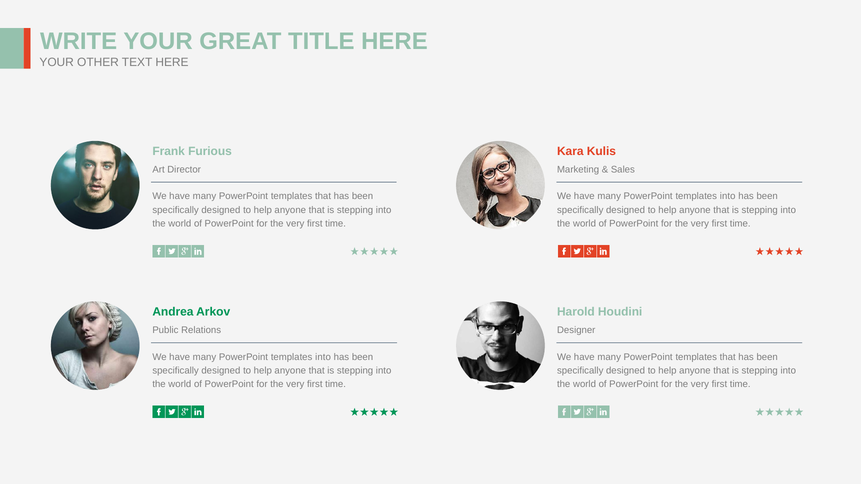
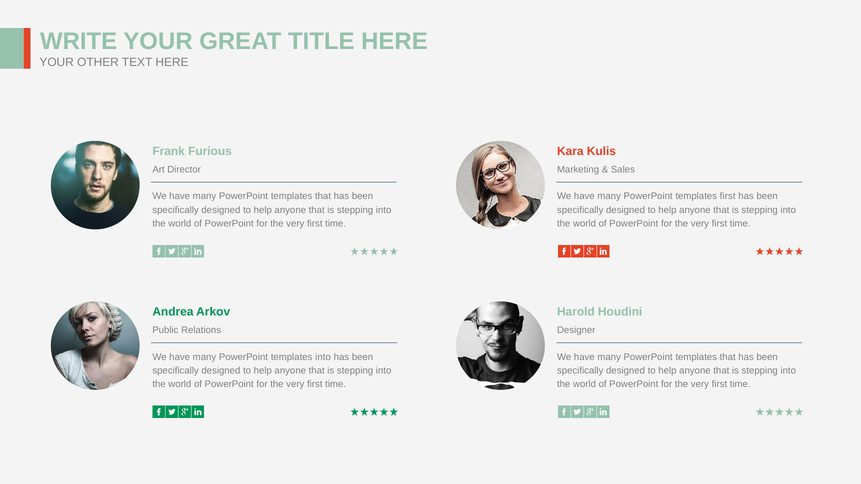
into at (728, 196): into -> first
